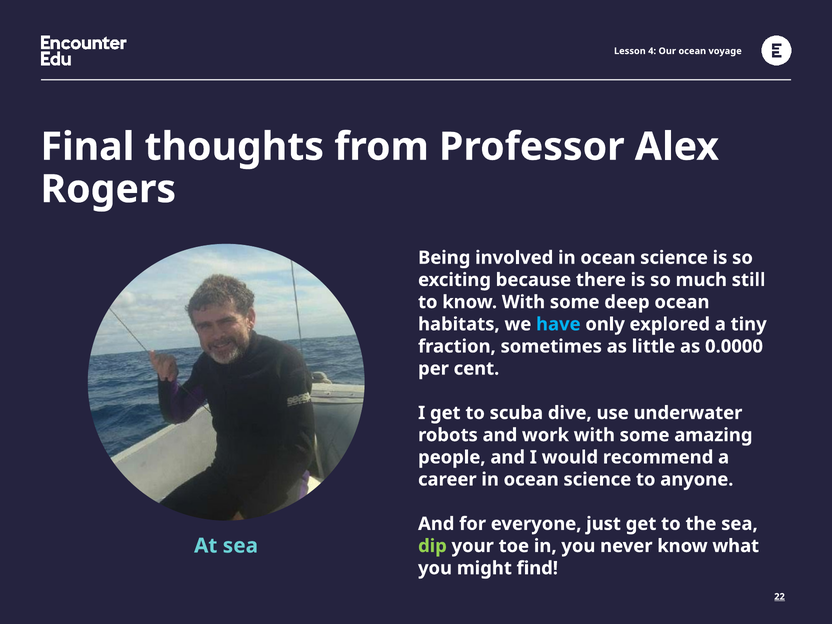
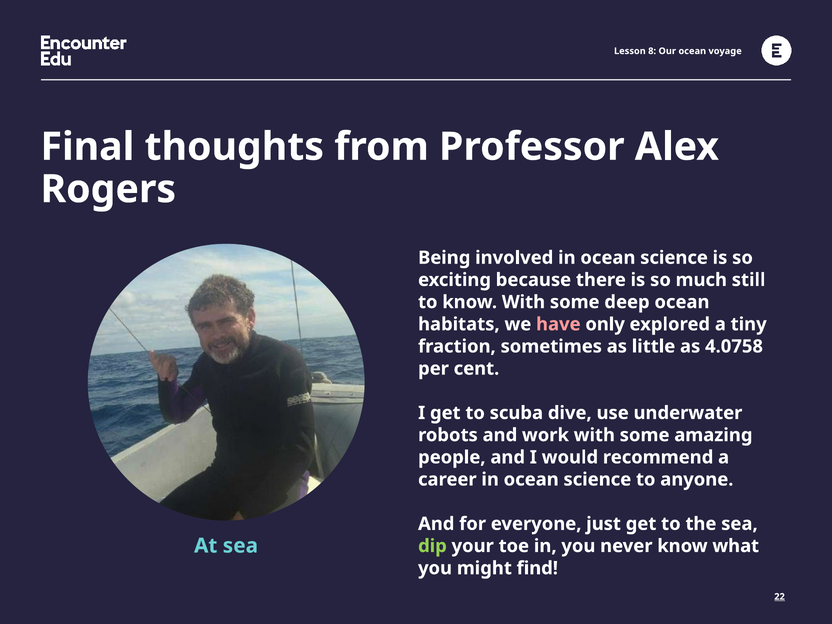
4: 4 -> 8
have colour: light blue -> pink
0.0000: 0.0000 -> 4.0758
